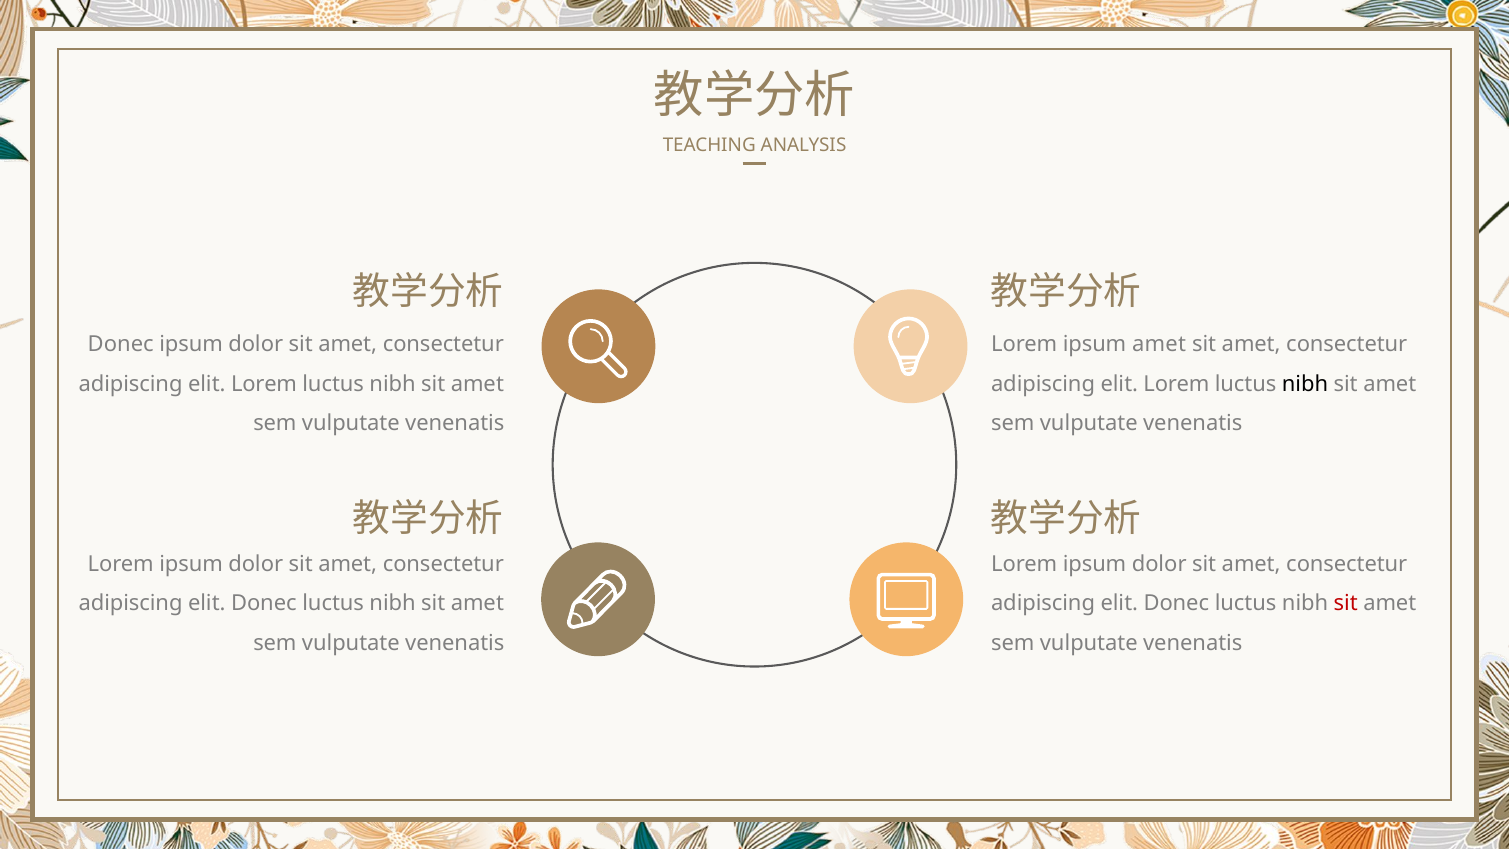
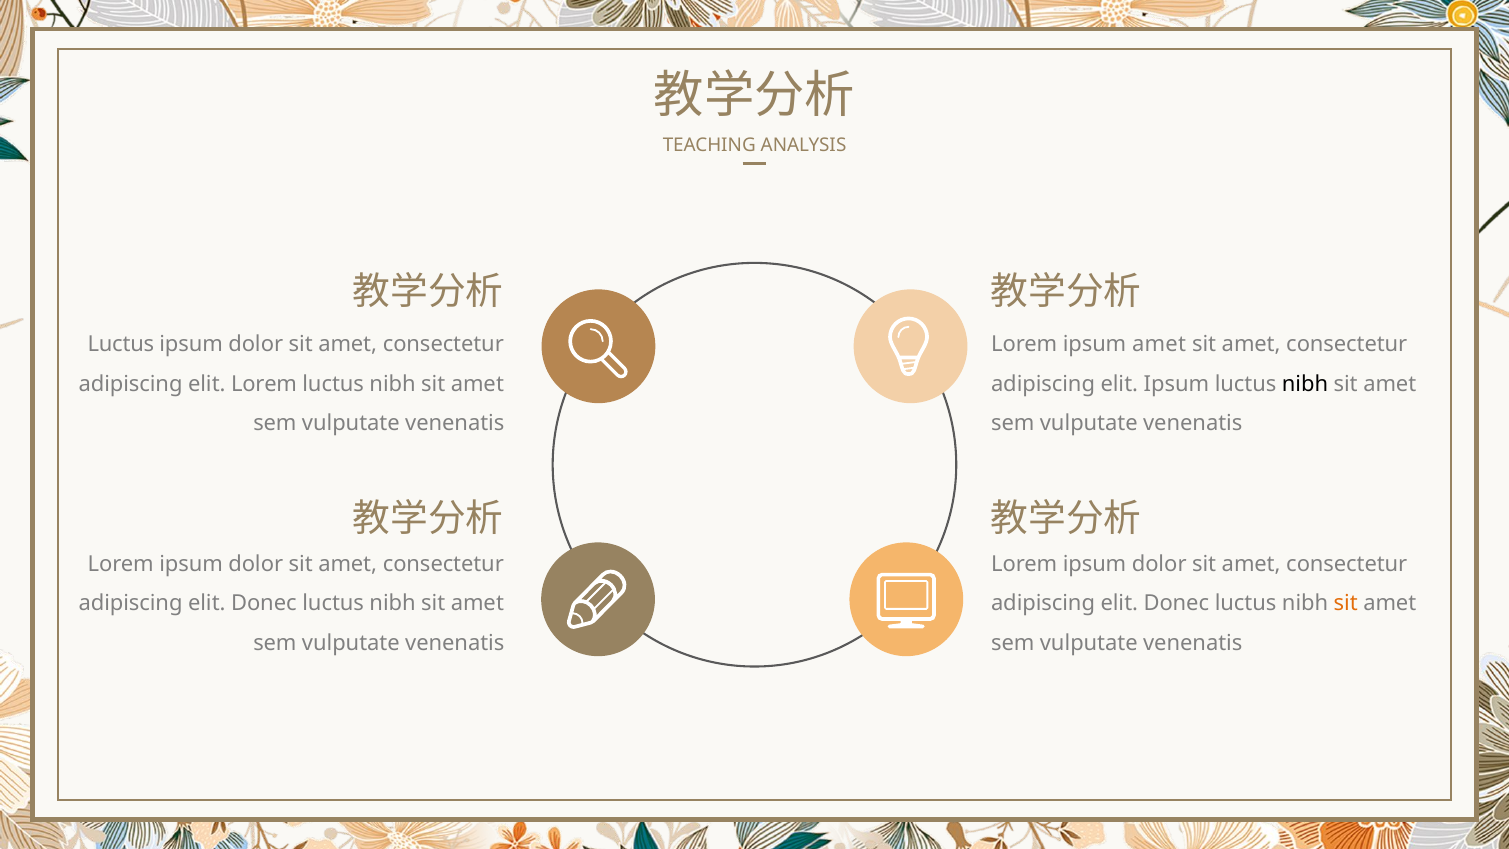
Donec at (121, 344): Donec -> Luctus
Lorem at (1176, 384): Lorem -> Ipsum
sit at (1346, 604) colour: red -> orange
